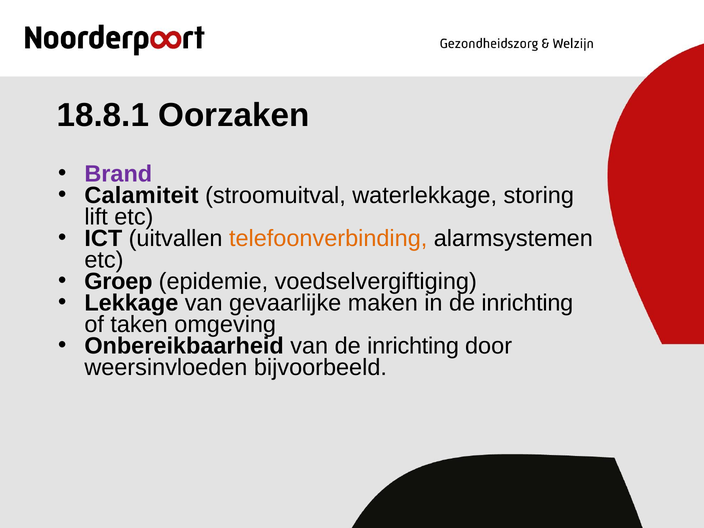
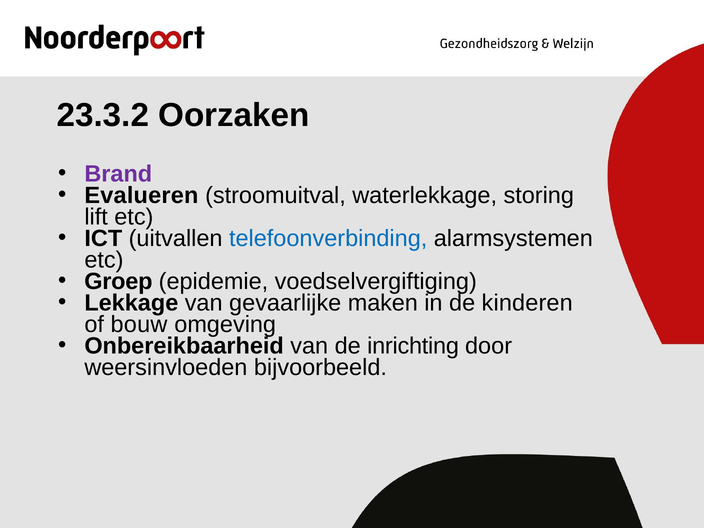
18.8.1: 18.8.1 -> 23.3.2
Calamiteit: Calamiteit -> Evalueren
telefoonverbinding colour: orange -> blue
in de inrichting: inrichting -> kinderen
taken: taken -> bouw
